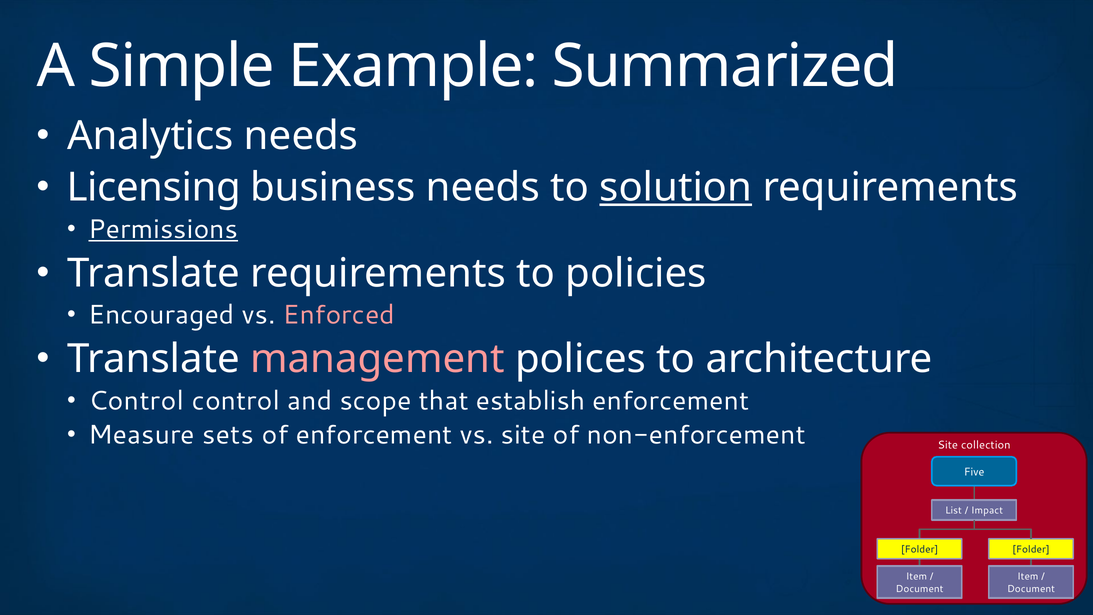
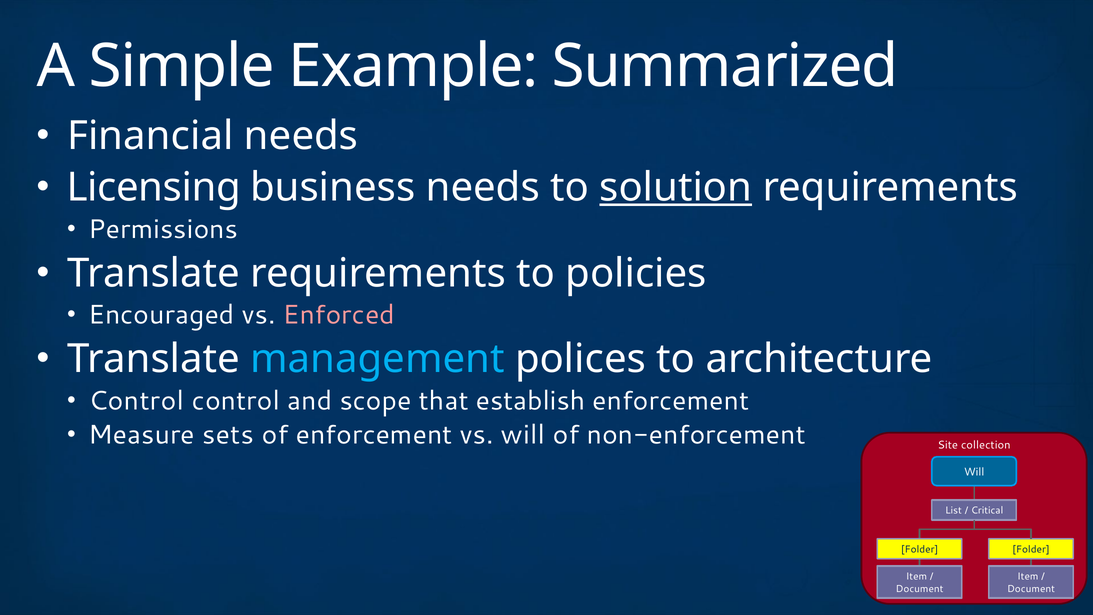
Analytics: Analytics -> Financial
Permissions underline: present -> none
management colour: pink -> light blue
vs site: site -> will
Five at (974, 472): Five -> Will
Impact: Impact -> Critical
